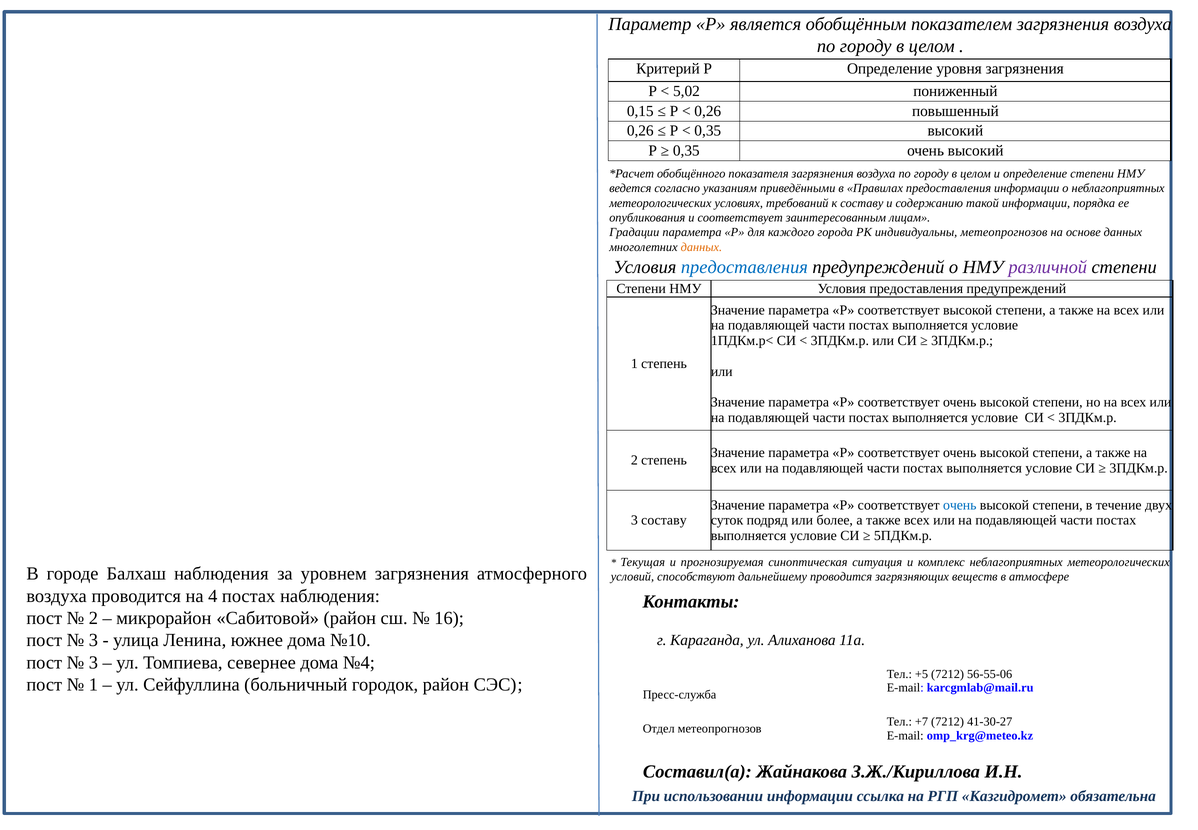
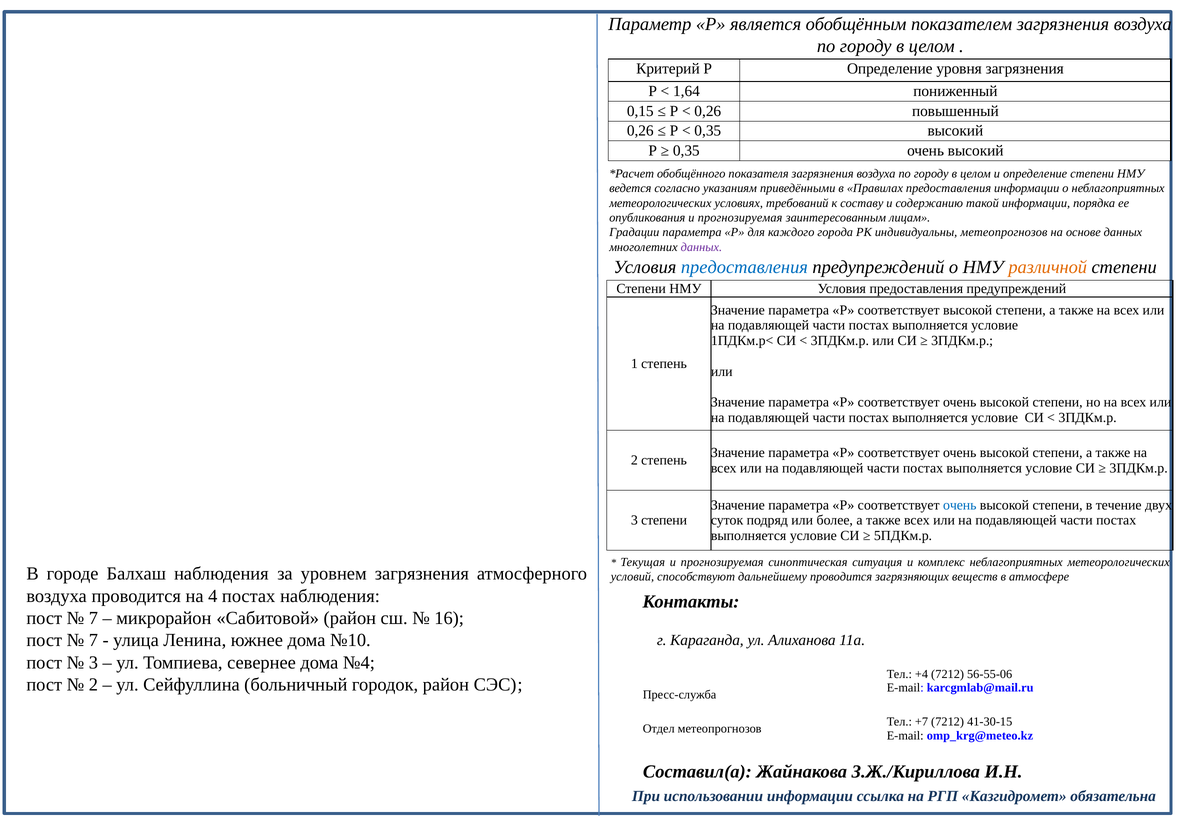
5,02: 5,02 -> 1,64
опубликования и соответствует: соответствует -> прогнозируемая
данных at (701, 247) colour: orange -> purple
различной colour: purple -> orange
3 составу: составу -> степени
2 at (93, 618): 2 -> 7
3 at (93, 640): 3 -> 7
+5: +5 -> +4
1 at (93, 684): 1 -> 2
41-30-27: 41-30-27 -> 41-30-15
